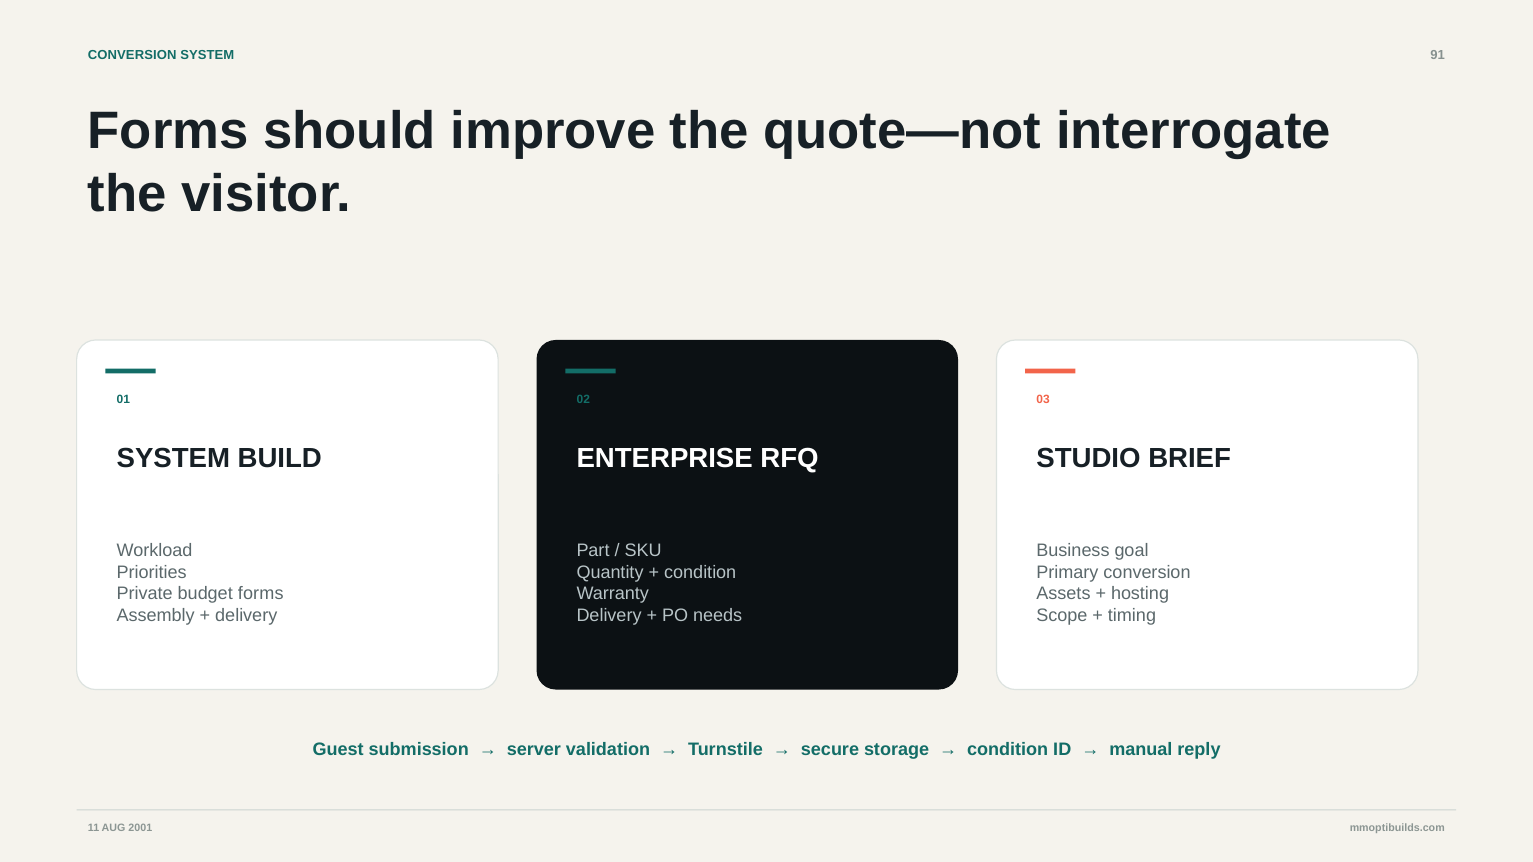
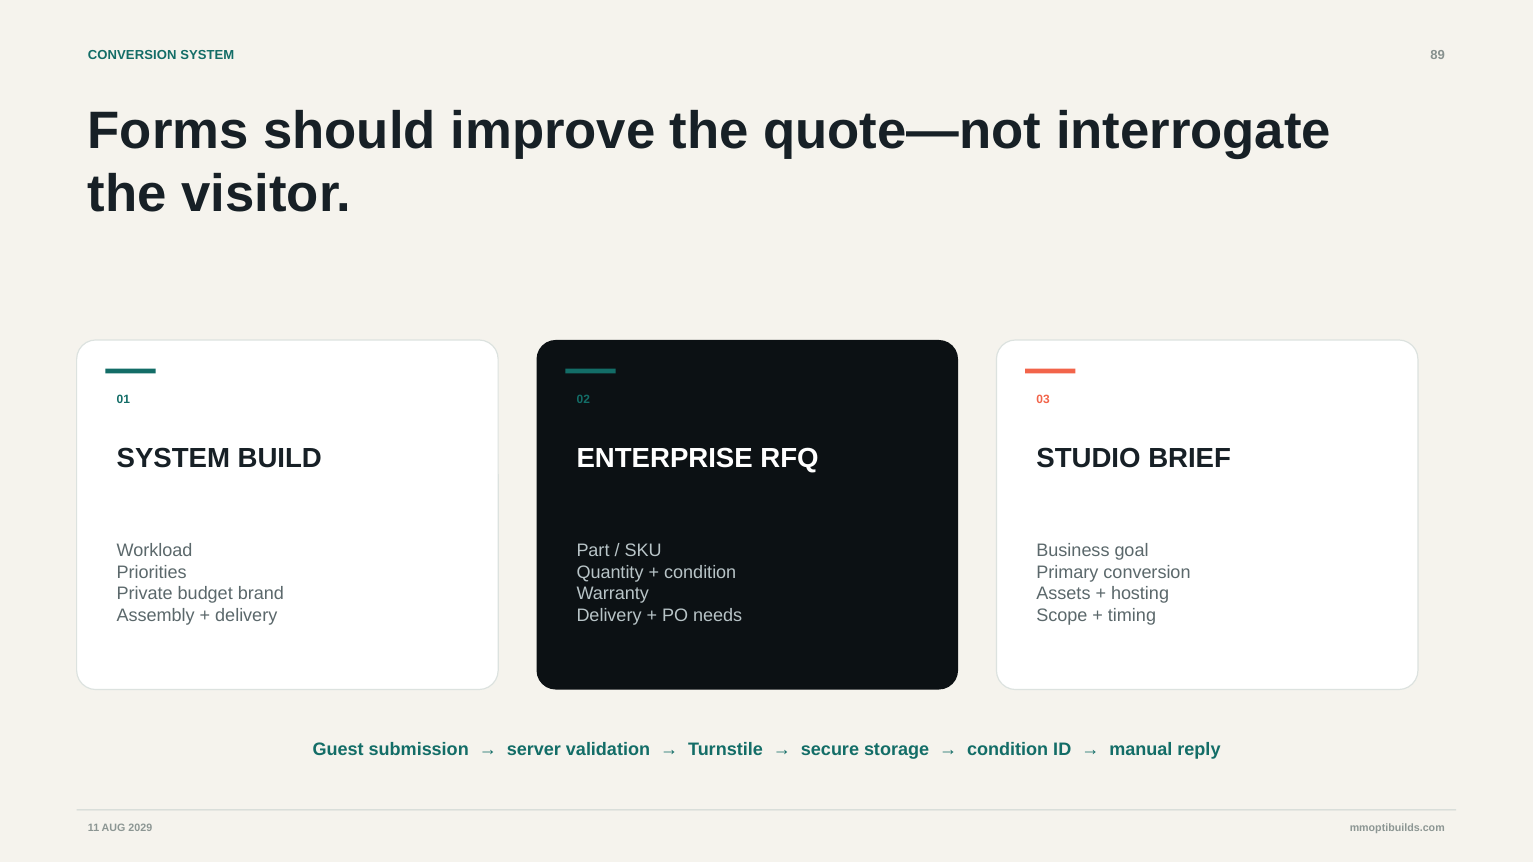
91: 91 -> 89
budget forms: forms -> brand
2001: 2001 -> 2029
